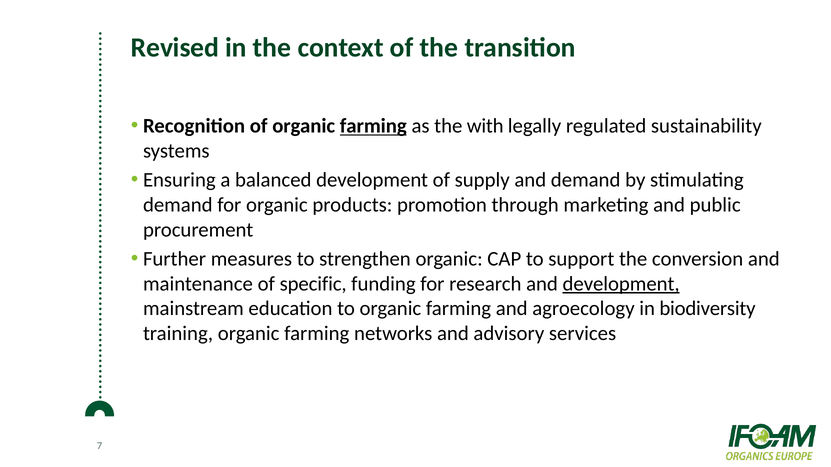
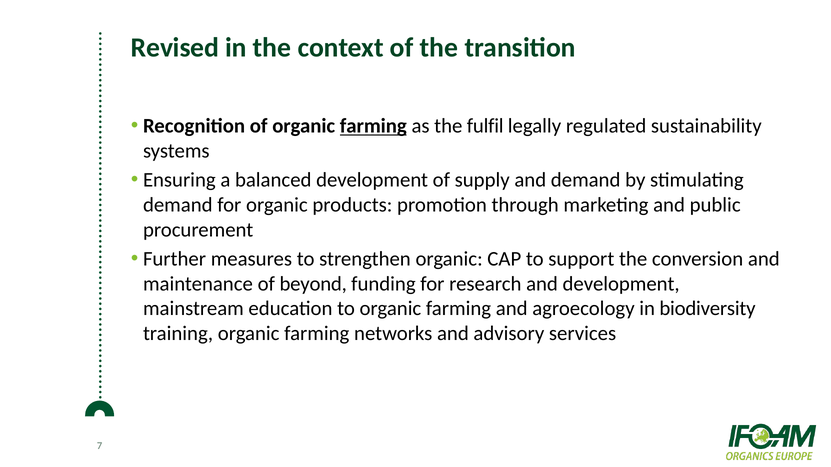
with: with -> fulfil
specific: specific -> beyond
development at (621, 284) underline: present -> none
